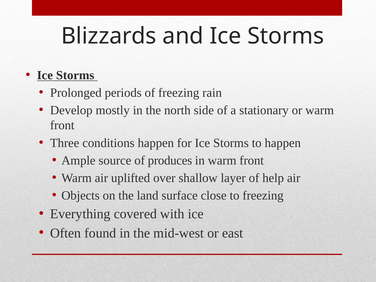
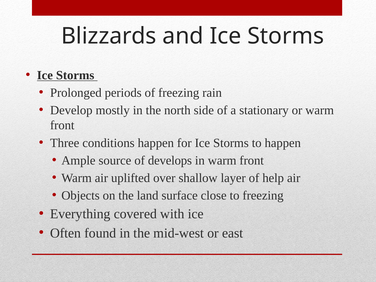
produces: produces -> develops
